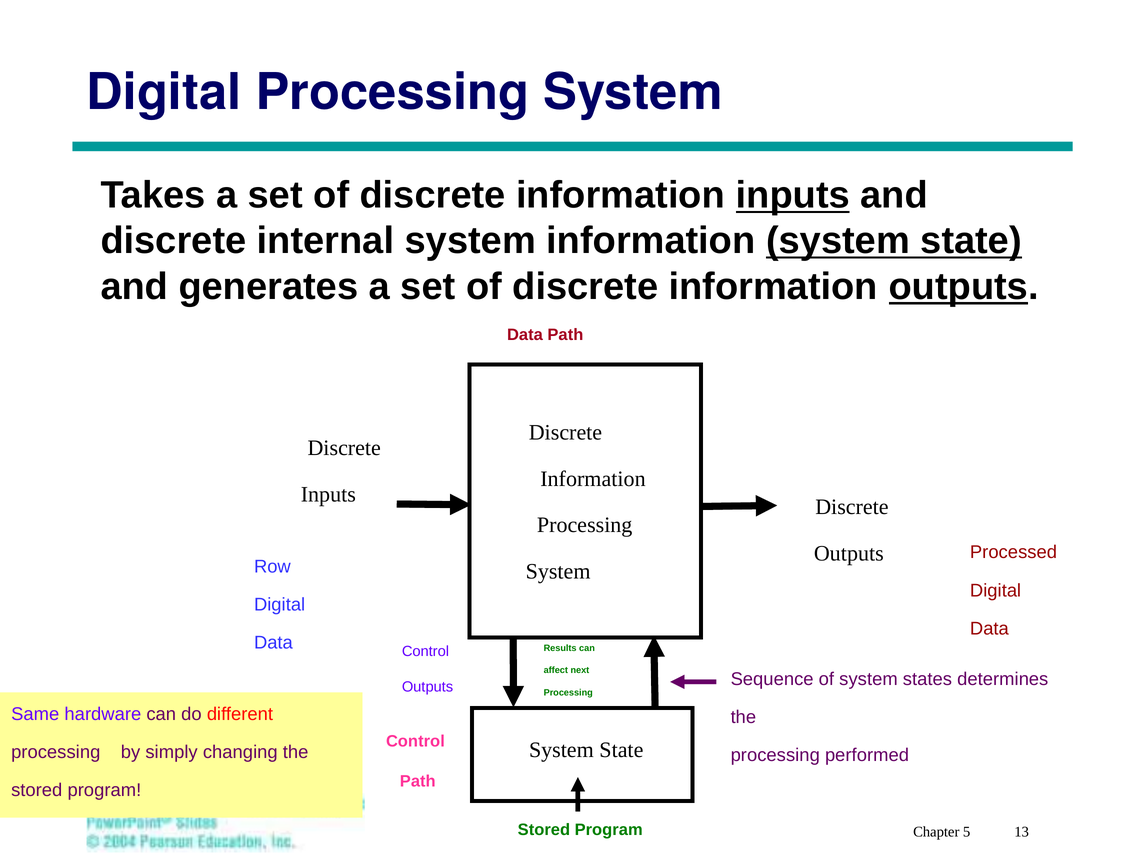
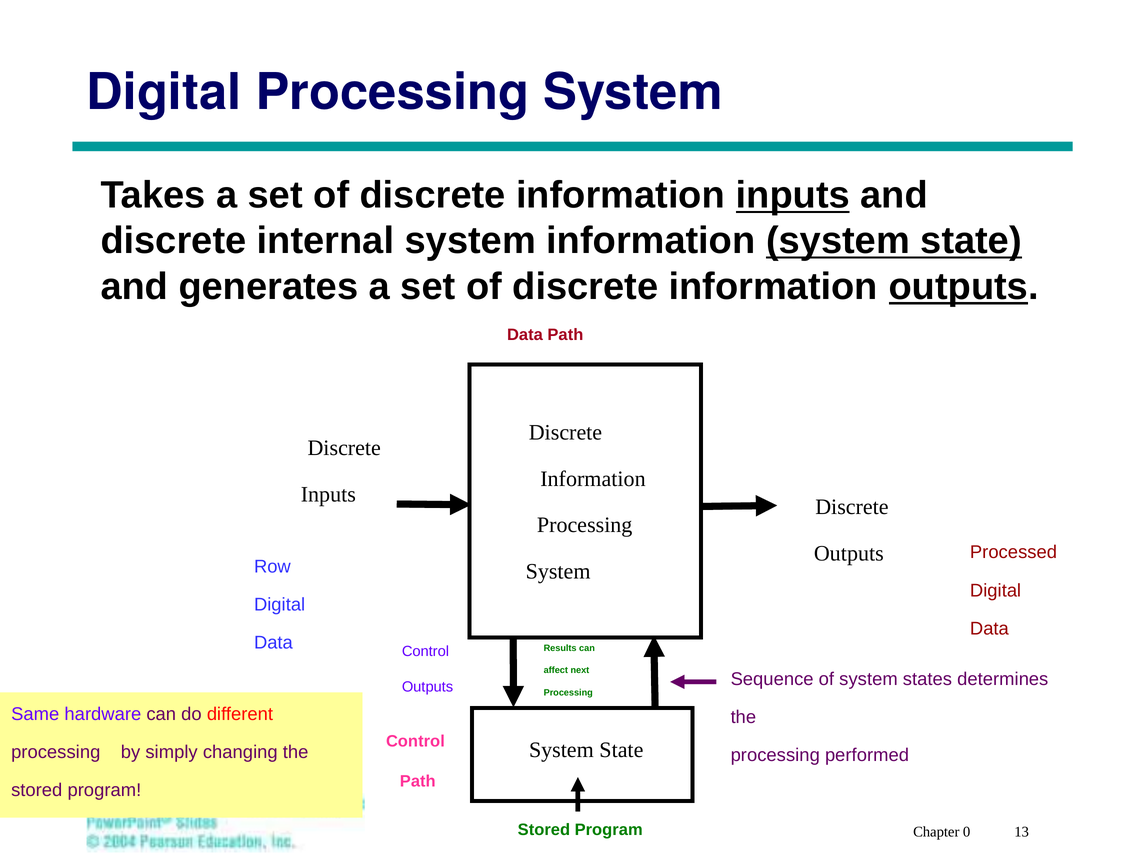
5: 5 -> 0
